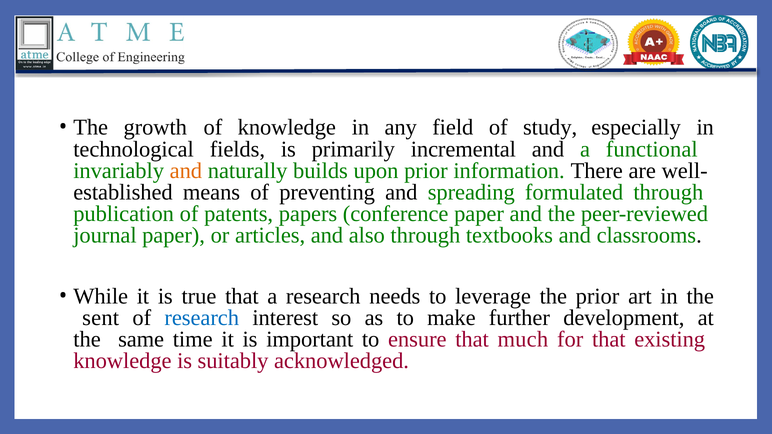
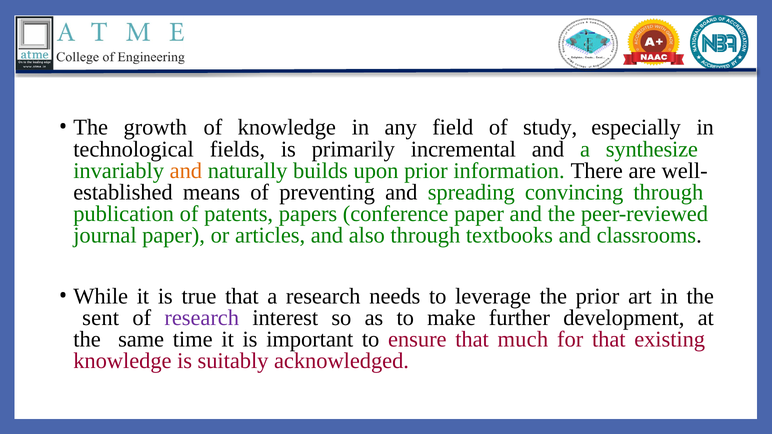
functional: functional -> synthesize
formulated: formulated -> convincing
research at (202, 318) colour: blue -> purple
